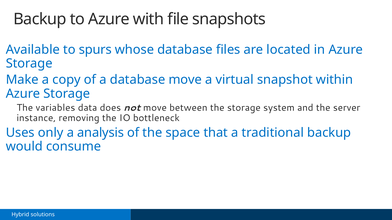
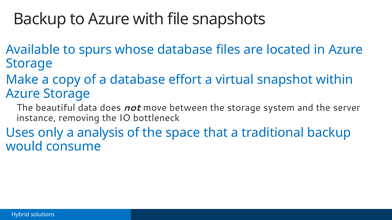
database move: move -> effort
variables: variables -> beautiful
